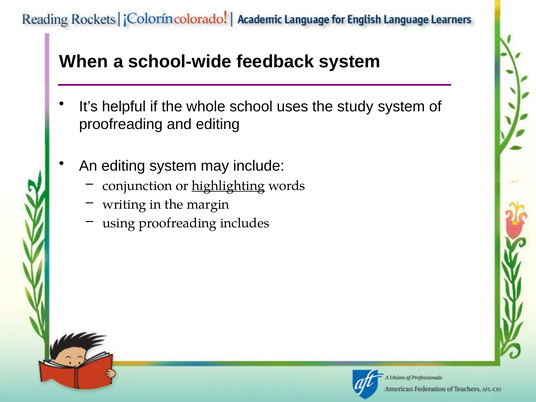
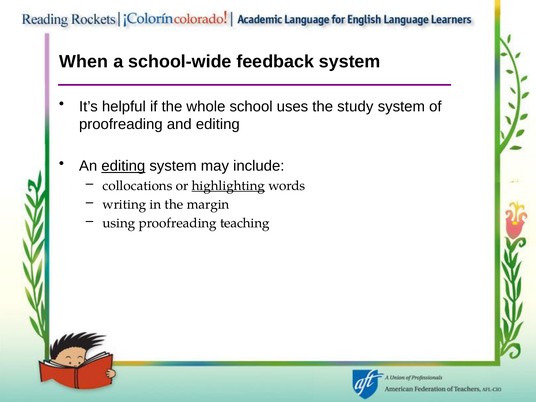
editing at (123, 166) underline: none -> present
conjunction: conjunction -> collocations
includes: includes -> teaching
